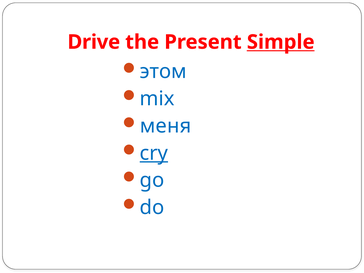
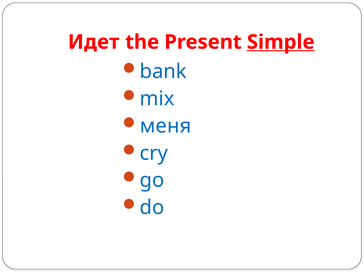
Drive: Drive -> Идет
этом: этом -> bank
cry underline: present -> none
